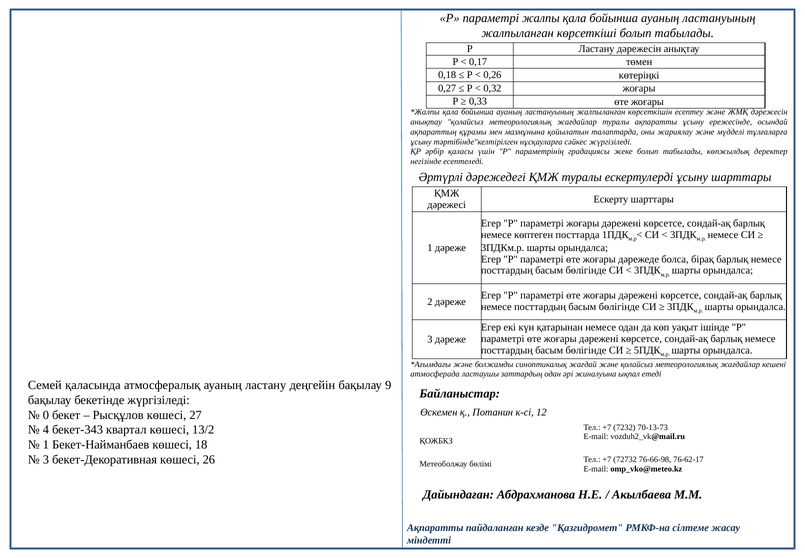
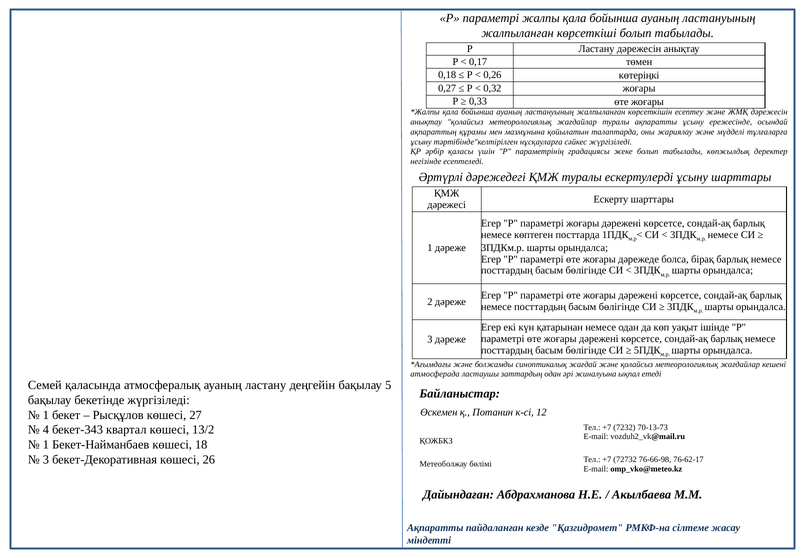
9: 9 -> 5
0 at (46, 414): 0 -> 1
